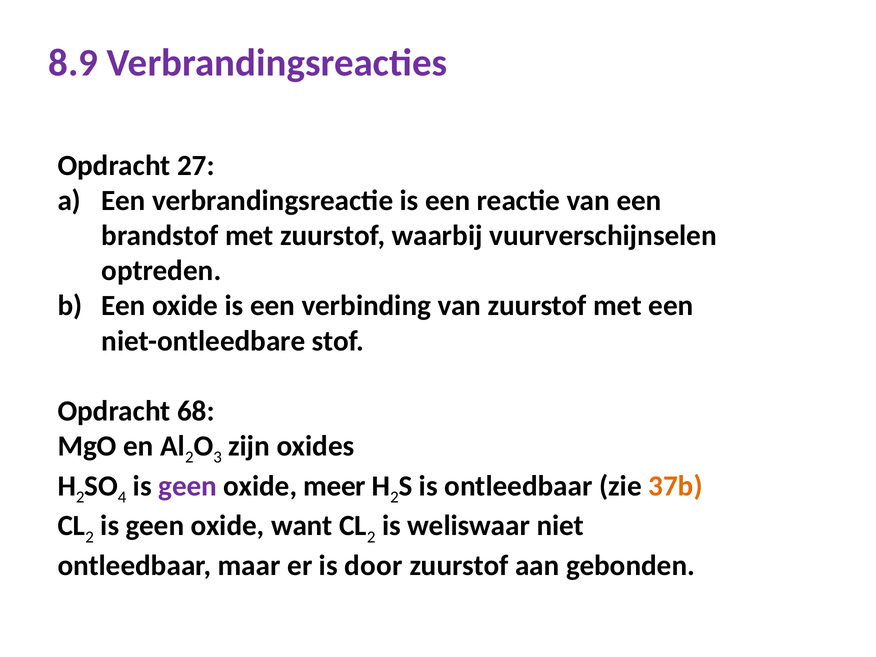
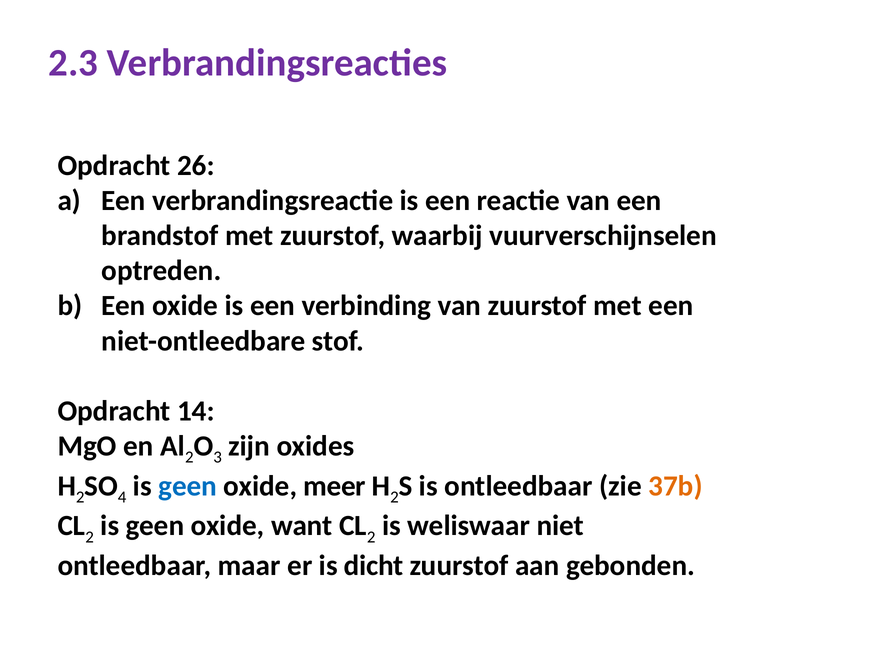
8.9: 8.9 -> 2.3
27: 27 -> 26
68: 68 -> 14
geen at (188, 486) colour: purple -> blue
door: door -> dicht
